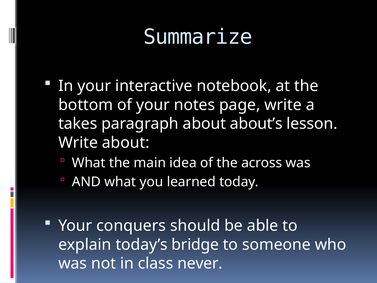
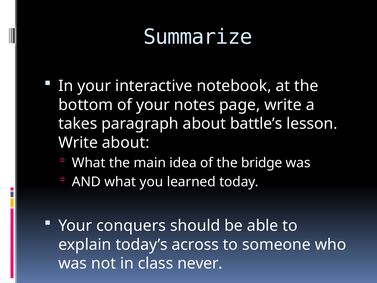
about’s: about’s -> battle’s
across: across -> bridge
bridge: bridge -> across
